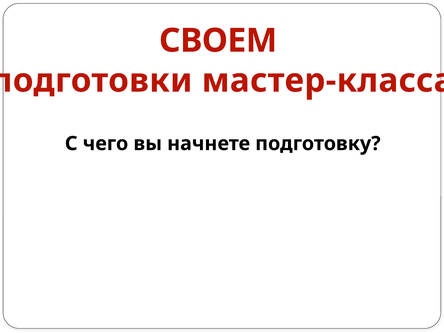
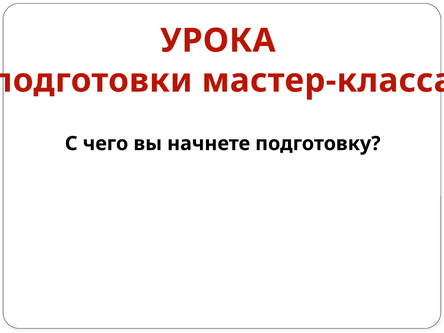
СВОЕМ: СВОЕМ -> УРОКА
